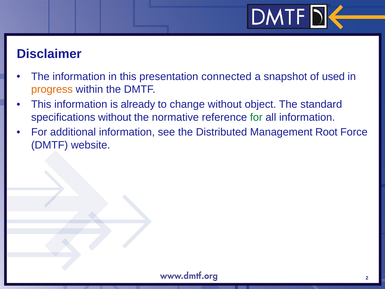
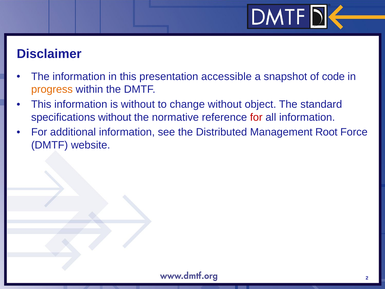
connected: connected -> accessible
used: used -> code
is already: already -> without
for at (256, 117) colour: green -> red
